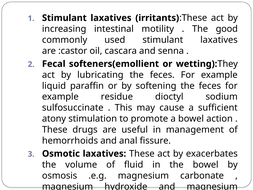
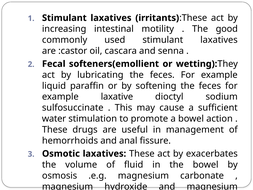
residue: residue -> laxative
atony: atony -> water
